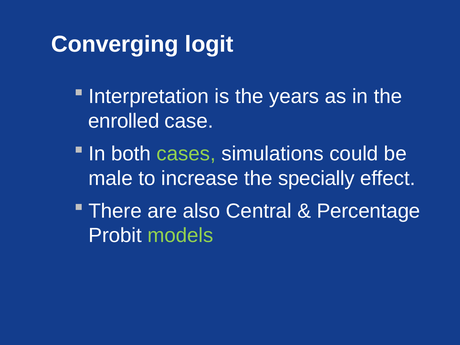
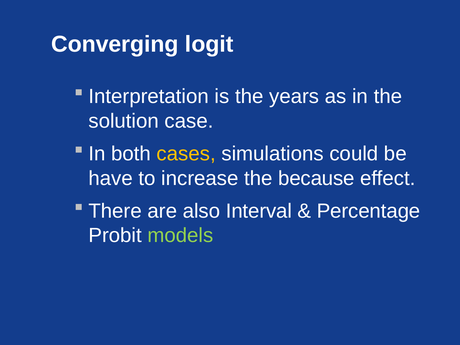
enrolled: enrolled -> solution
cases colour: light green -> yellow
male: male -> have
specially: specially -> because
Central: Central -> Interval
